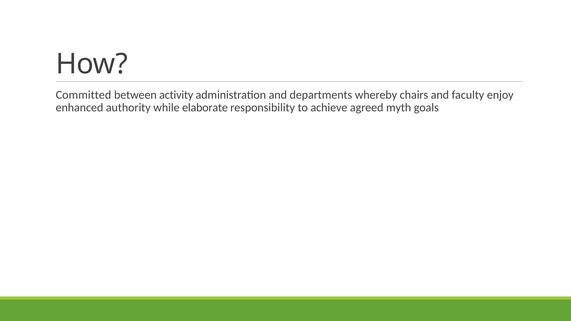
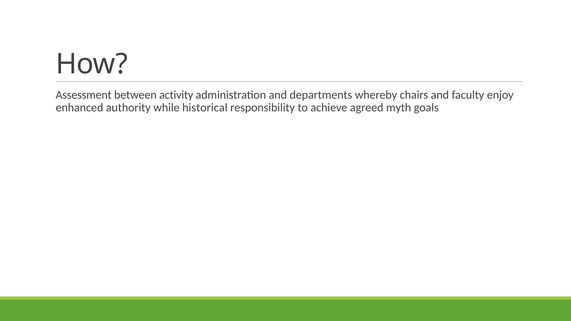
Committed: Committed -> Assessment
elaborate: elaborate -> historical
